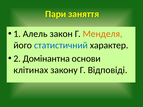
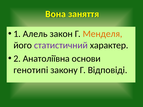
Пари: Пари -> Вона
статистичний colour: blue -> purple
Домінантна: Домінантна -> Анатоліївна
клітинах: клітинах -> генотипі
